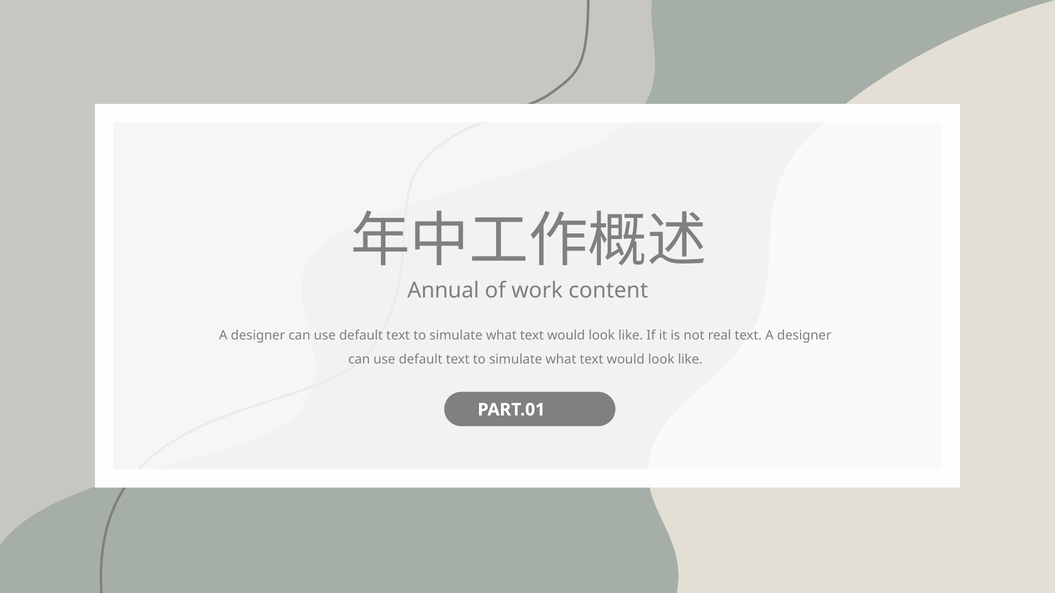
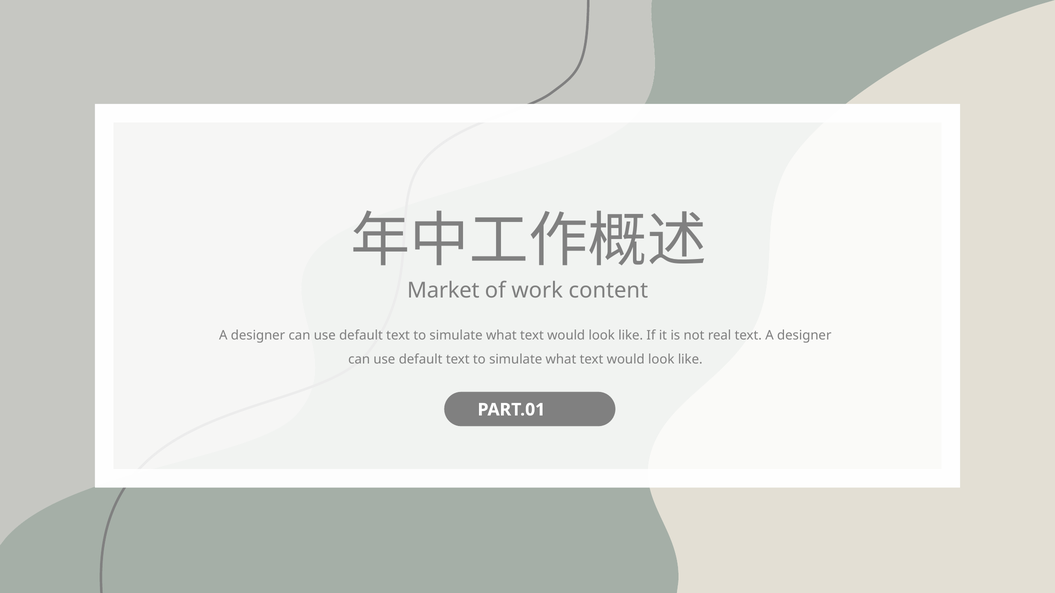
Annual: Annual -> Market
